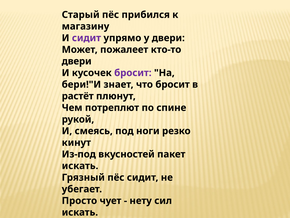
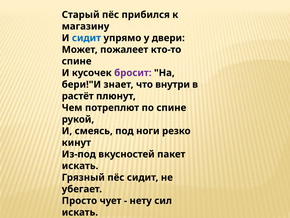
сидит at (86, 38) colour: purple -> blue
двери at (77, 61): двери -> спине
что бросит: бросит -> внутри
